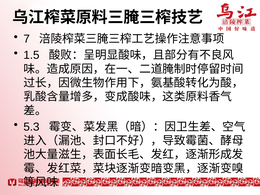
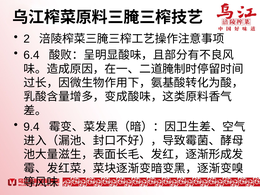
7: 7 -> 2
1.5: 1.5 -> 6.4
5.3: 5.3 -> 9.4
